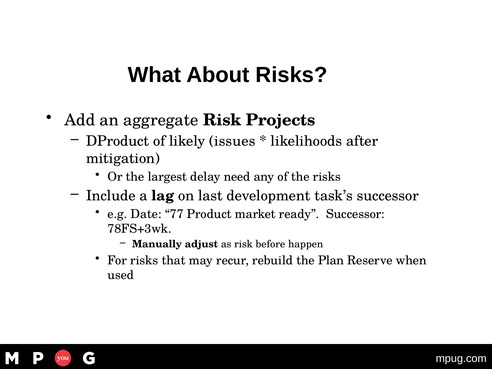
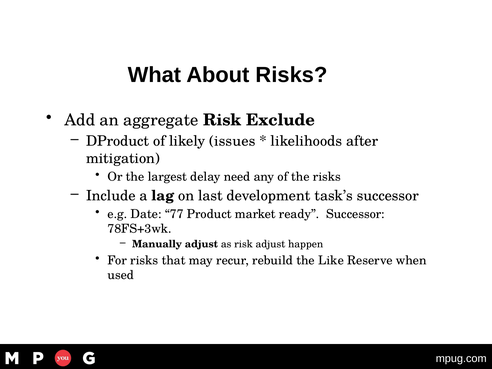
Projects: Projects -> Exclude
risk before: before -> adjust
Plan: Plan -> Like
